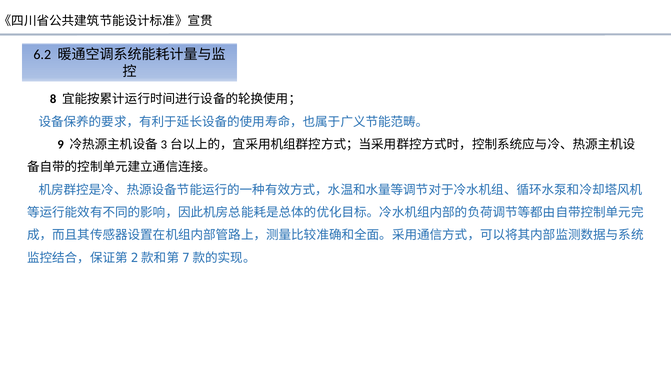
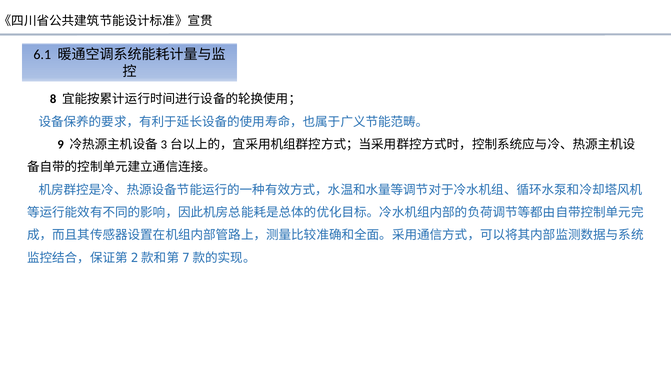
6.2: 6.2 -> 6.1
